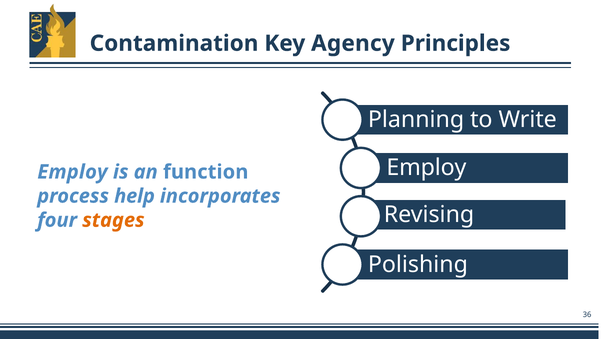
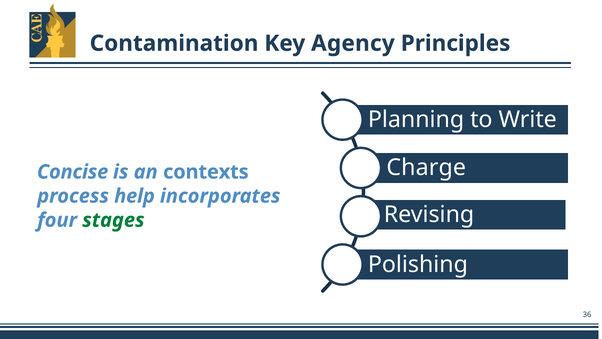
Employ at (426, 168): Employ -> Charge
Employ at (72, 172): Employ -> Concise
function: function -> contexts
stages colour: orange -> green
